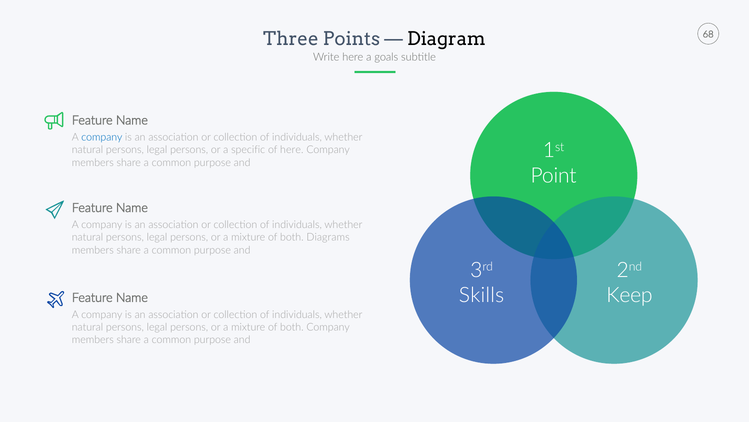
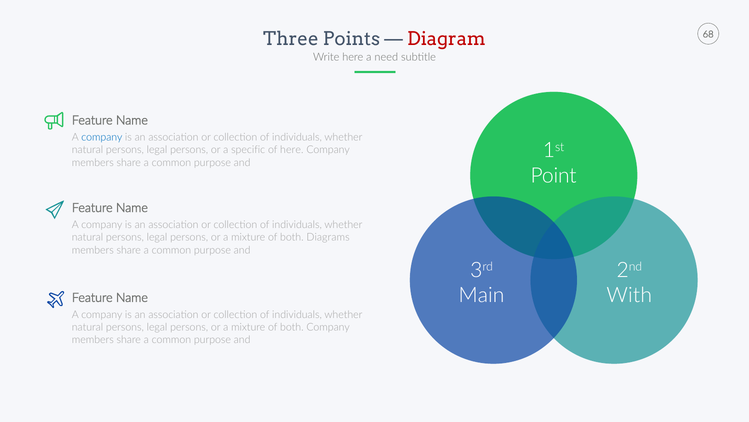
Diagram colour: black -> red
goals: goals -> need
Skills: Skills -> Main
Keep: Keep -> With
